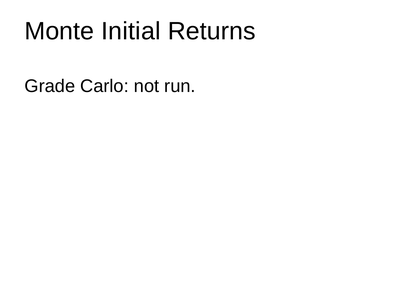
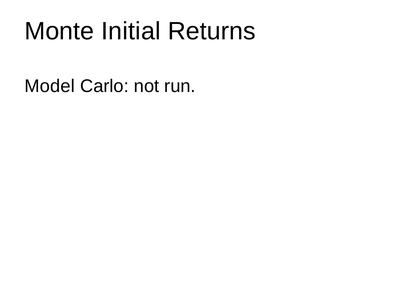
Grade: Grade -> Model
